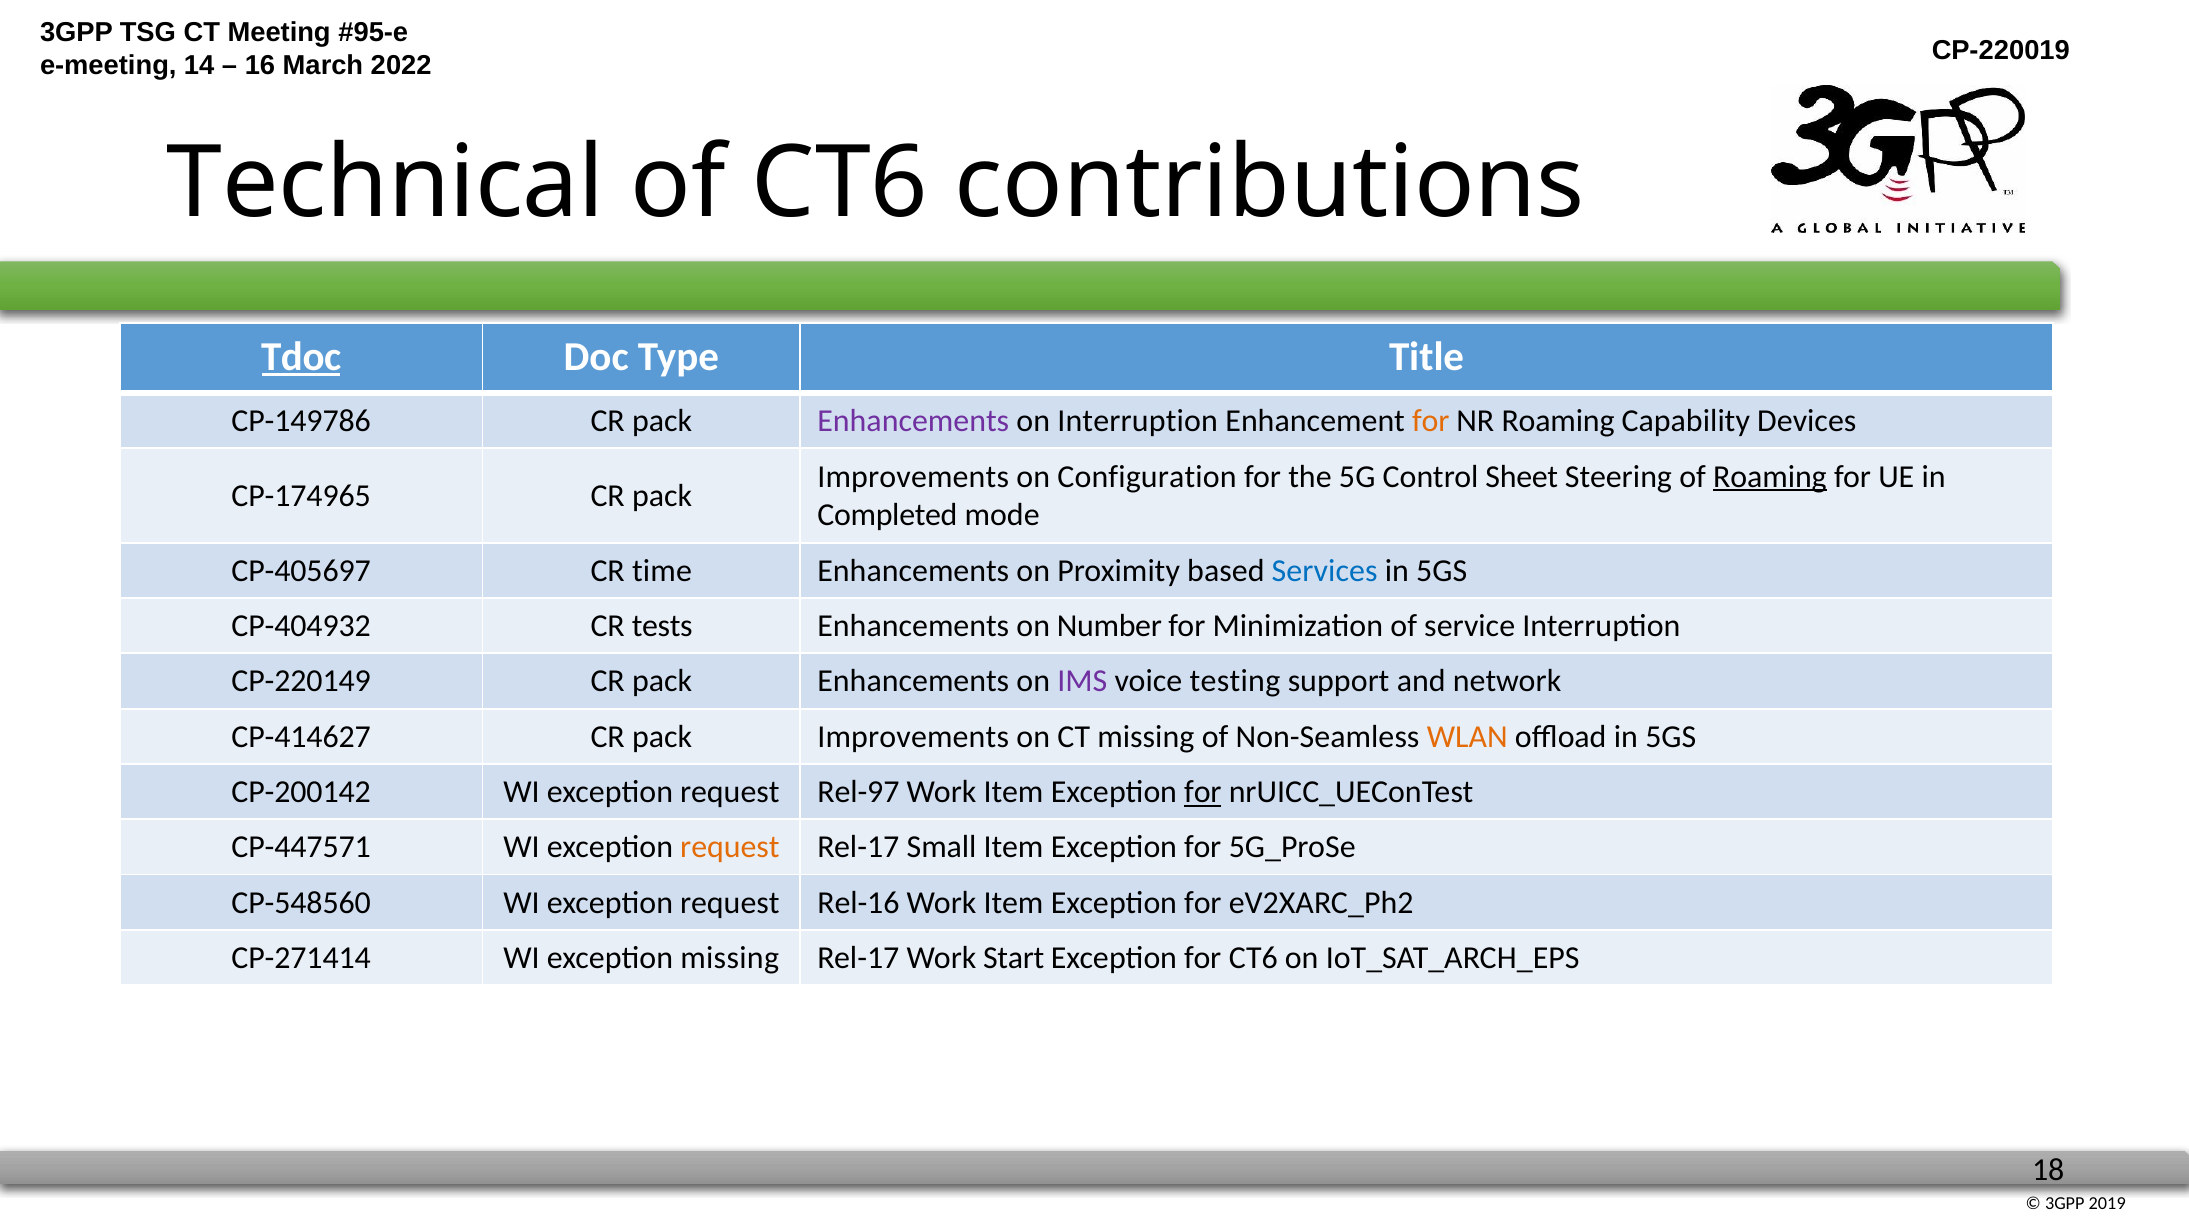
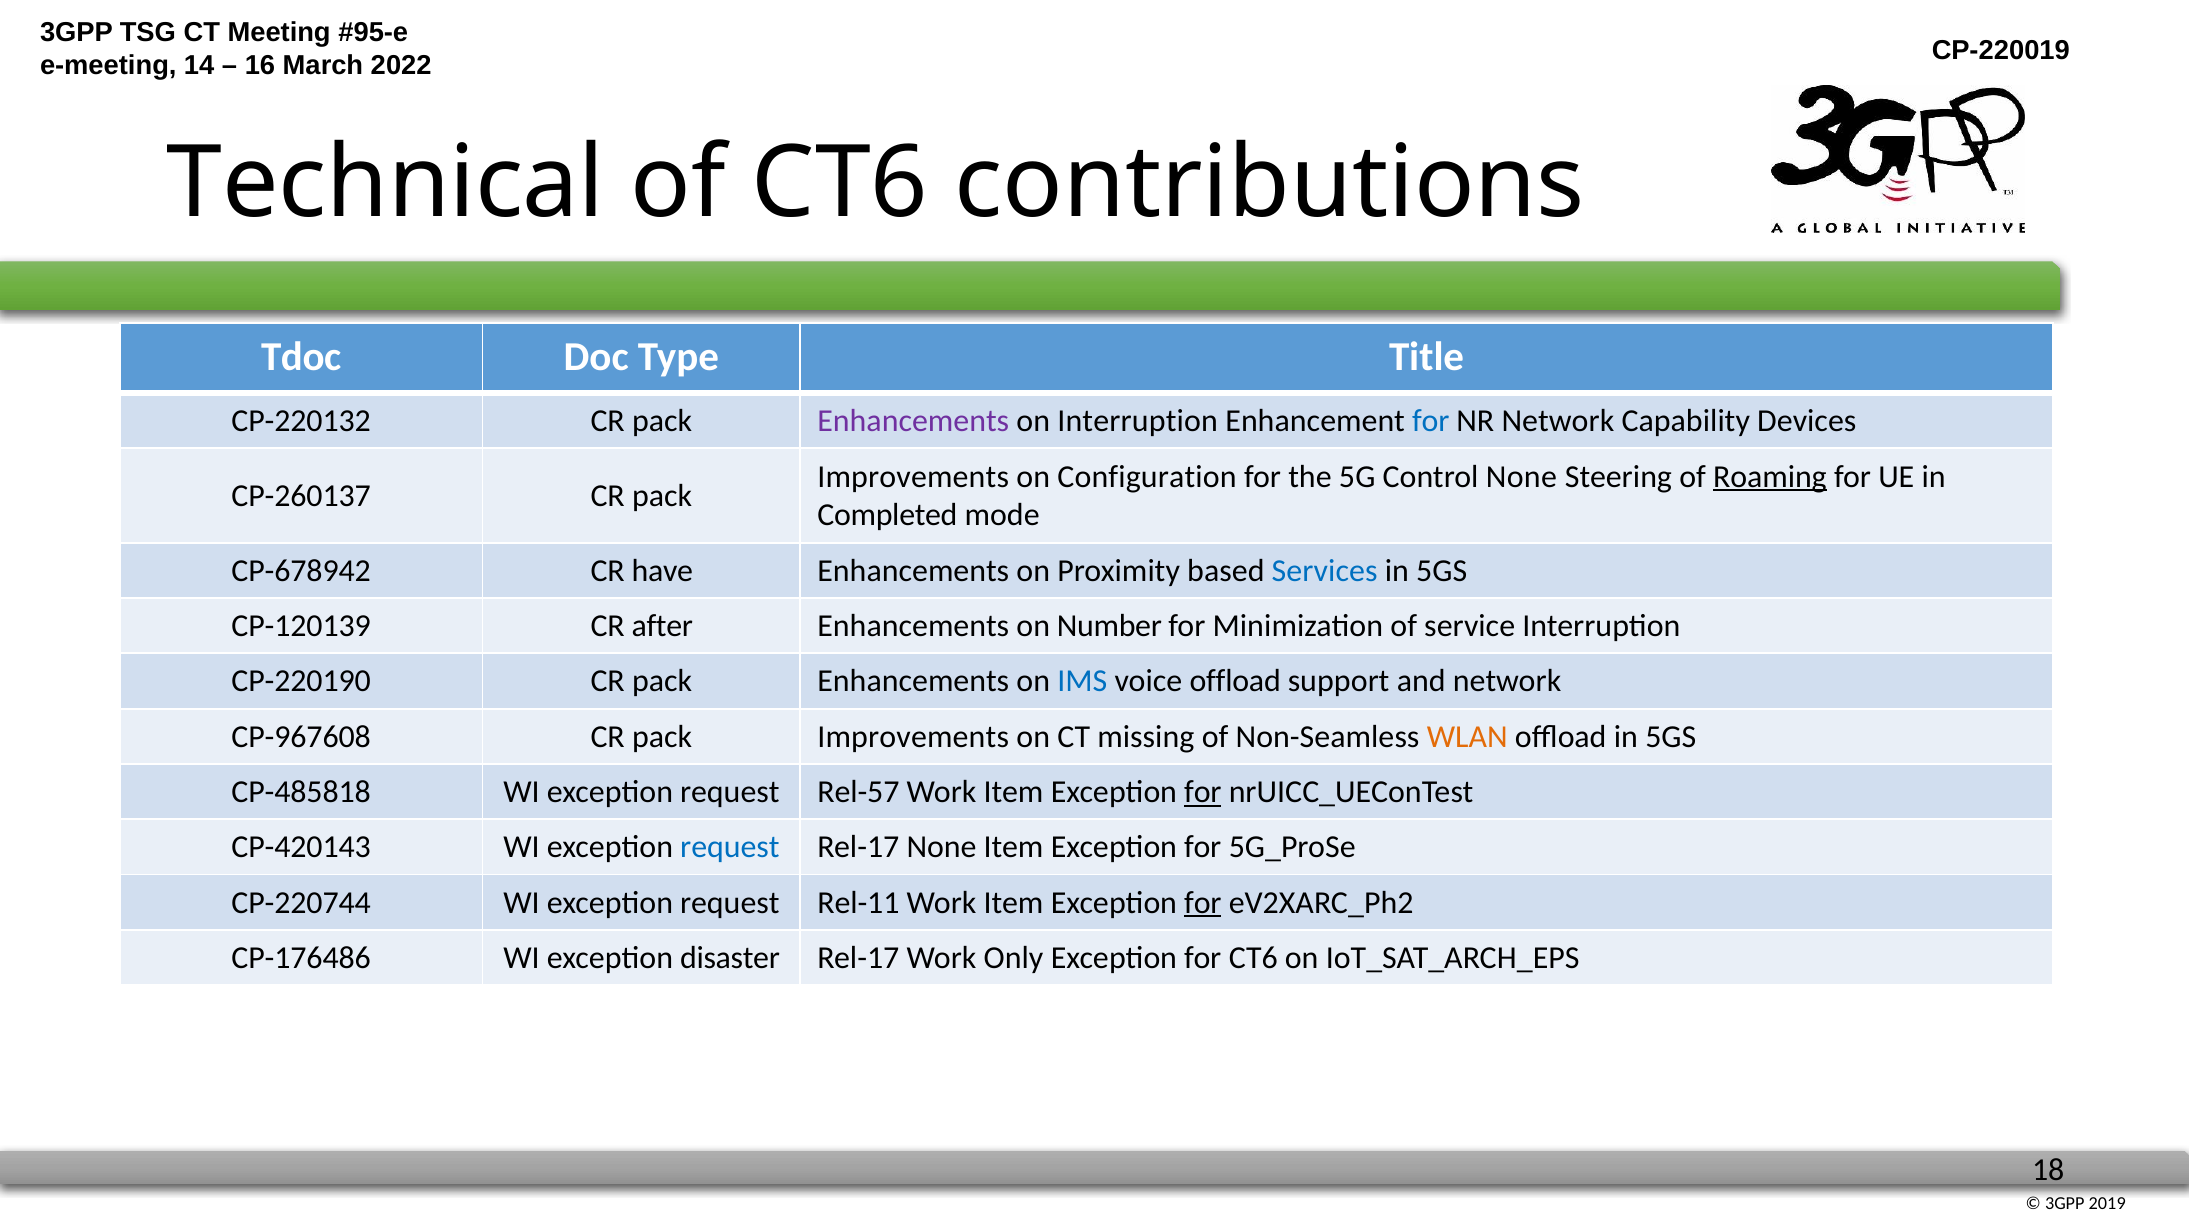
Tdoc underline: present -> none
CP-149786: CP-149786 -> CP-220132
for at (1431, 421) colour: orange -> blue
NR Roaming: Roaming -> Network
Control Sheet: Sheet -> None
CP-174965: CP-174965 -> CP-260137
CP-405697: CP-405697 -> CP-678942
time: time -> have
CP-404932: CP-404932 -> CP-120139
tests: tests -> after
CP-220149: CP-220149 -> CP-220190
IMS colour: purple -> blue
voice testing: testing -> offload
CP-414627: CP-414627 -> CP-967608
CP-200142: CP-200142 -> CP-485818
Rel-97: Rel-97 -> Rel-57
CP-447571: CP-447571 -> CP-420143
request at (730, 847) colour: orange -> blue
Rel-17 Small: Small -> None
CP-548560: CP-548560 -> CP-220744
Rel-16: Rel-16 -> Rel-11
for at (1203, 903) underline: none -> present
CP-271414: CP-271414 -> CP-176486
exception missing: missing -> disaster
Start: Start -> Only
